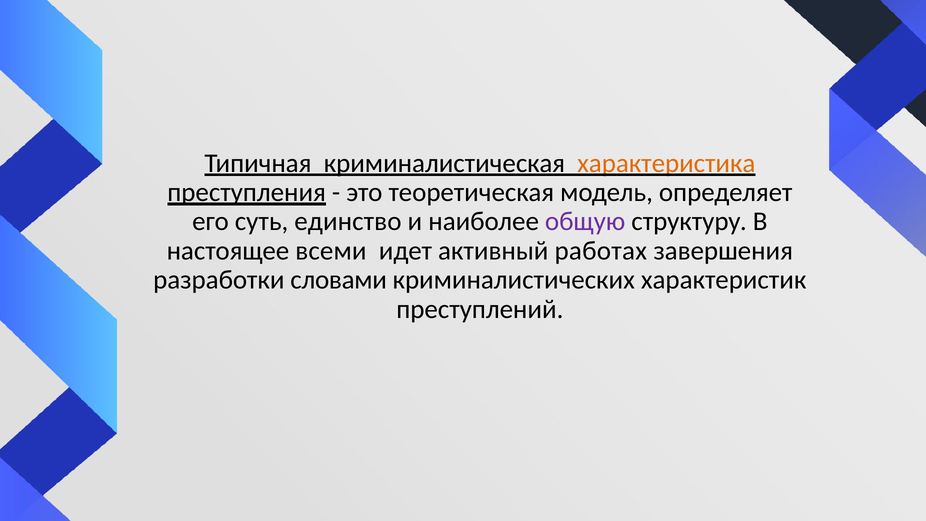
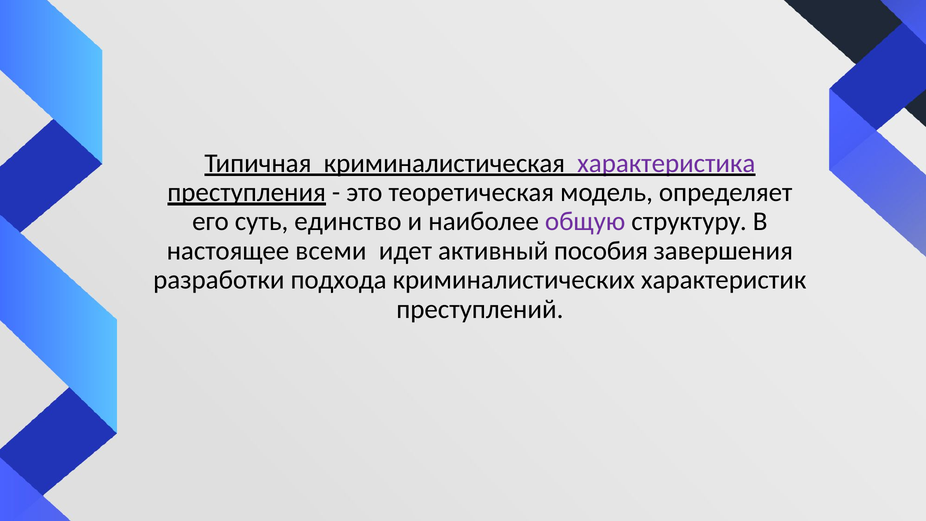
характеристика colour: orange -> purple
работах: работах -> пособия
словами: словами -> подхода
